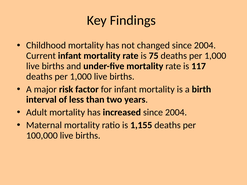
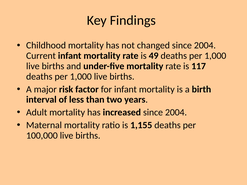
75: 75 -> 49
